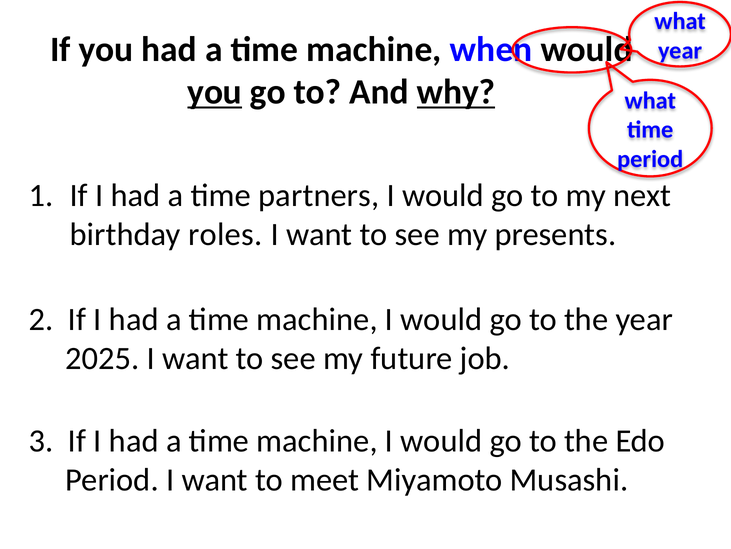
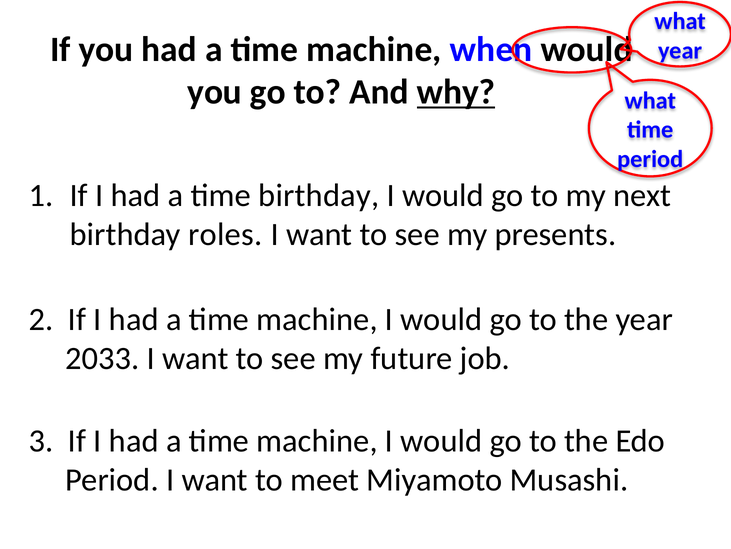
you at (215, 92) underline: present -> none
time partners: partners -> birthday
2025: 2025 -> 2033
